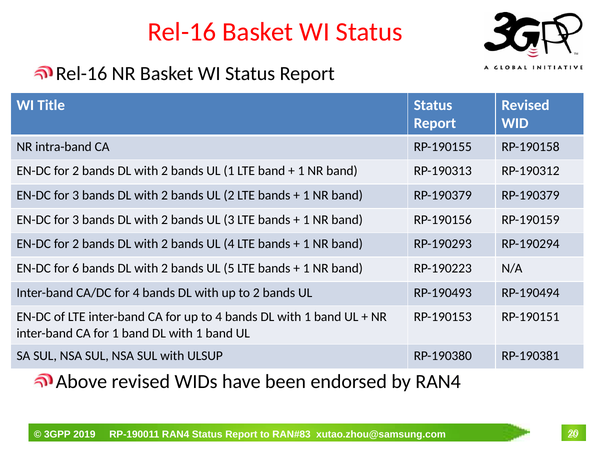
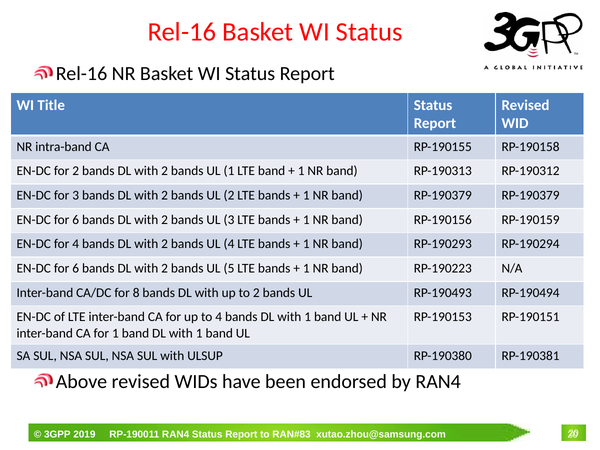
3 at (76, 220): 3 -> 6
2 at (76, 244): 2 -> 4
for 4: 4 -> 8
